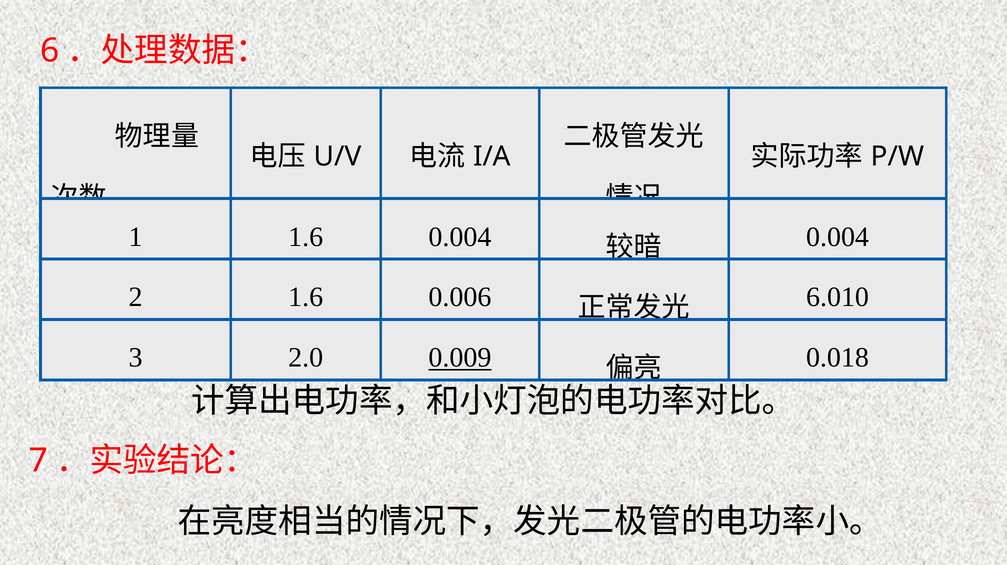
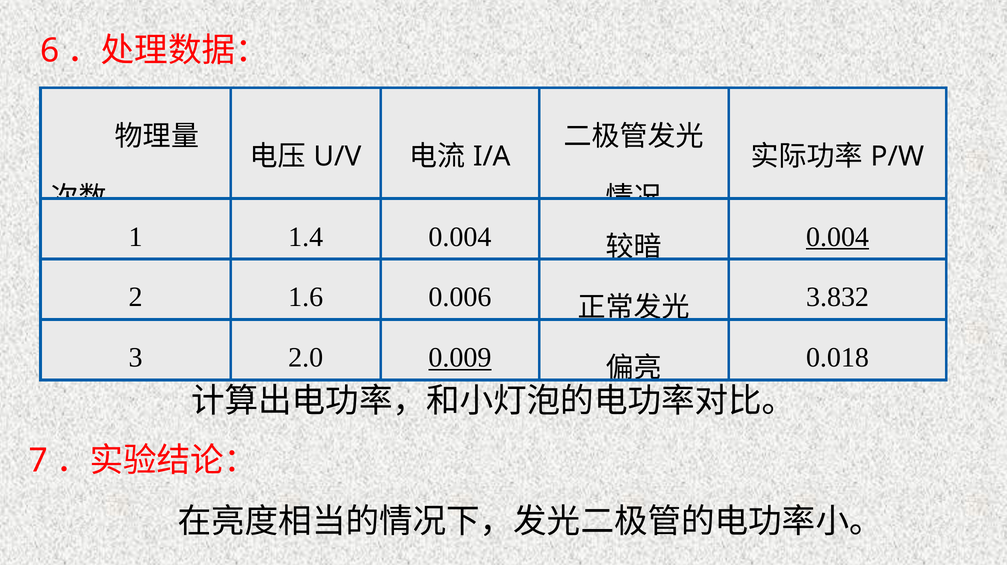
1 1.6: 1.6 -> 1.4
0.004 at (838, 237) underline: none -> present
6.010: 6.010 -> 3.832
